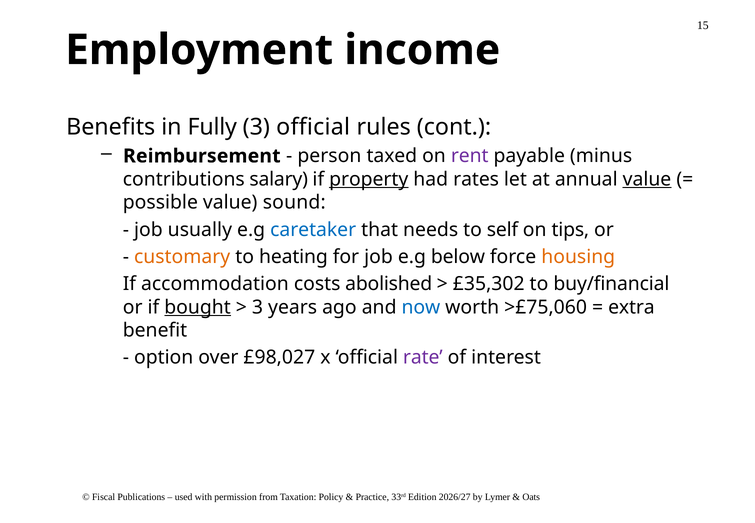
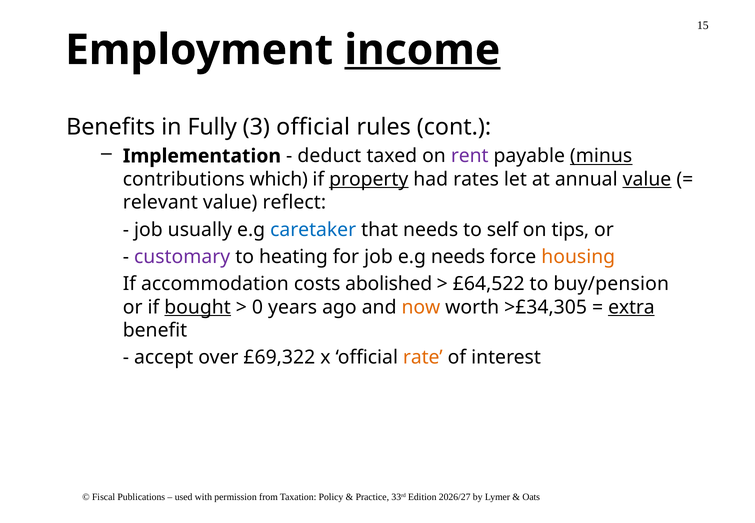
income underline: none -> present
Reimbursement: Reimbursement -> Implementation
person: person -> deduct
minus underline: none -> present
salary: salary -> which
possible: possible -> relevant
sound: sound -> reflect
customary colour: orange -> purple
e.g below: below -> needs
£35,302: £35,302 -> £64,522
buy/financial: buy/financial -> buy/pension
3 at (257, 307): 3 -> 0
now colour: blue -> orange
>£75,060: >£75,060 -> >£34,305
extra underline: none -> present
option: option -> accept
£98,027: £98,027 -> £69,322
rate colour: purple -> orange
